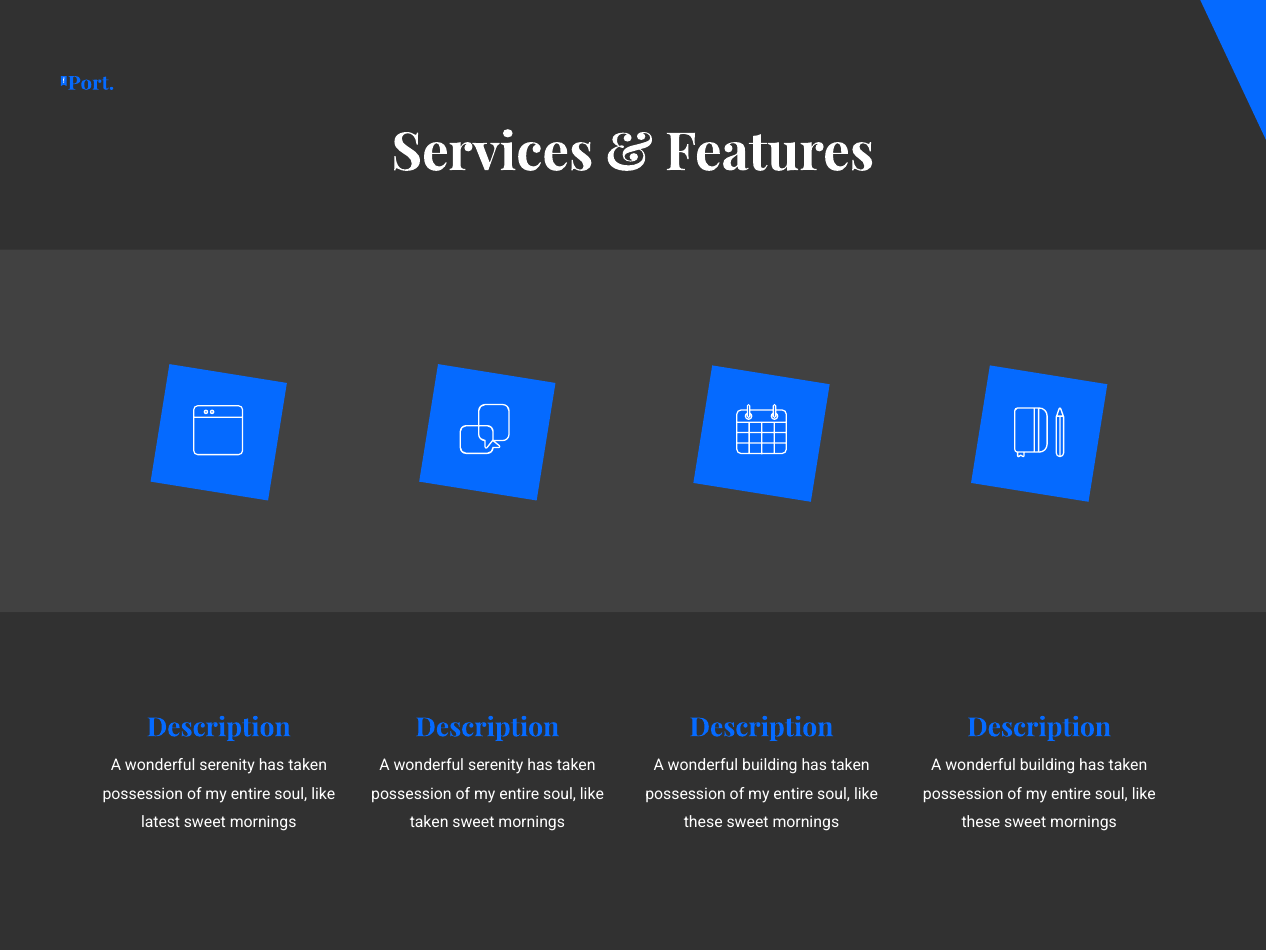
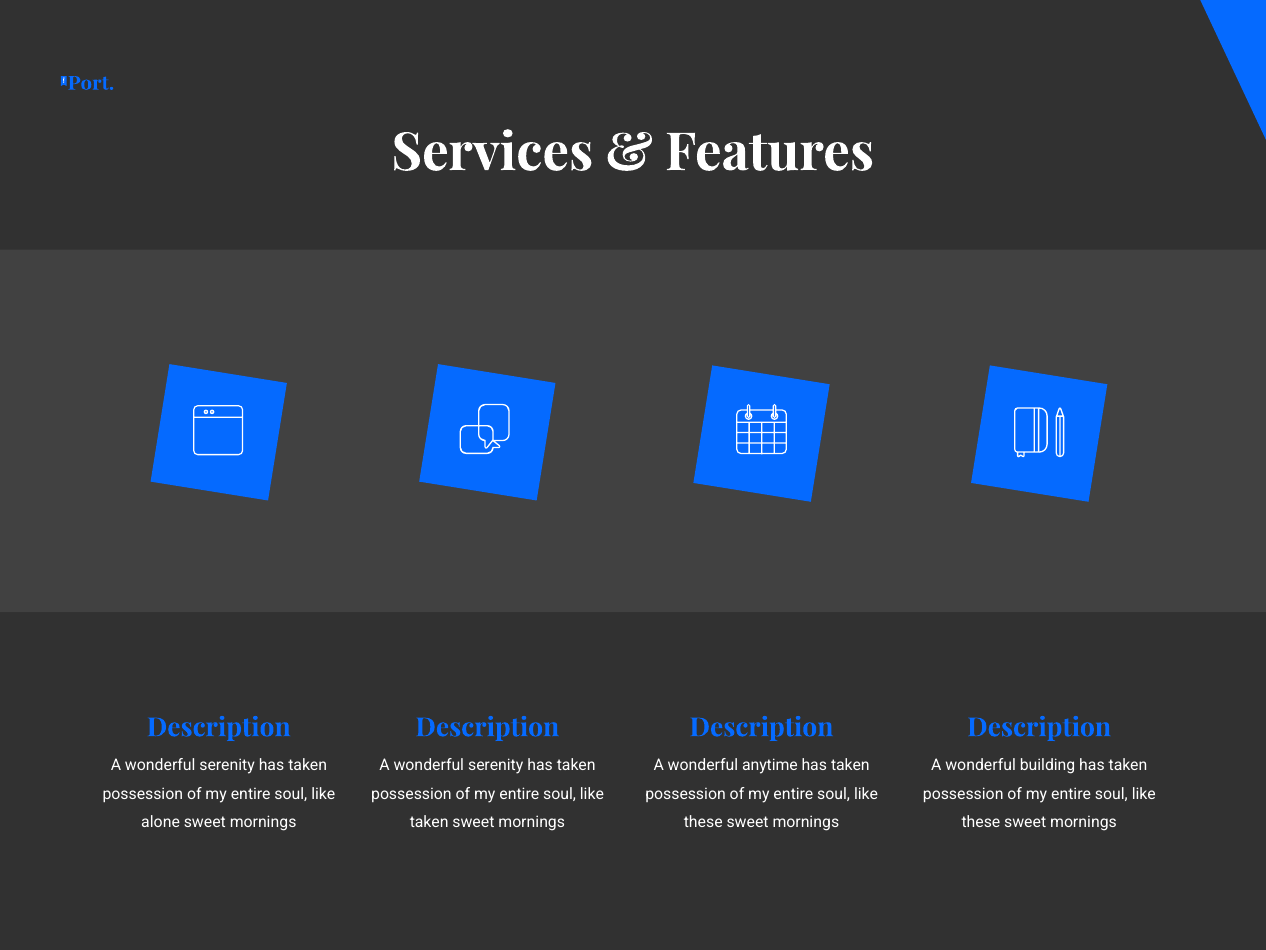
building at (770, 765): building -> anytime
latest: latest -> alone
